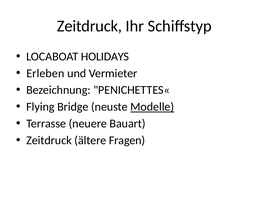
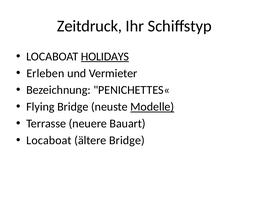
HOLIDAYS underline: none -> present
Zeitdruck at (49, 140): Zeitdruck -> Locaboat
ältere Fragen: Fragen -> Bridge
